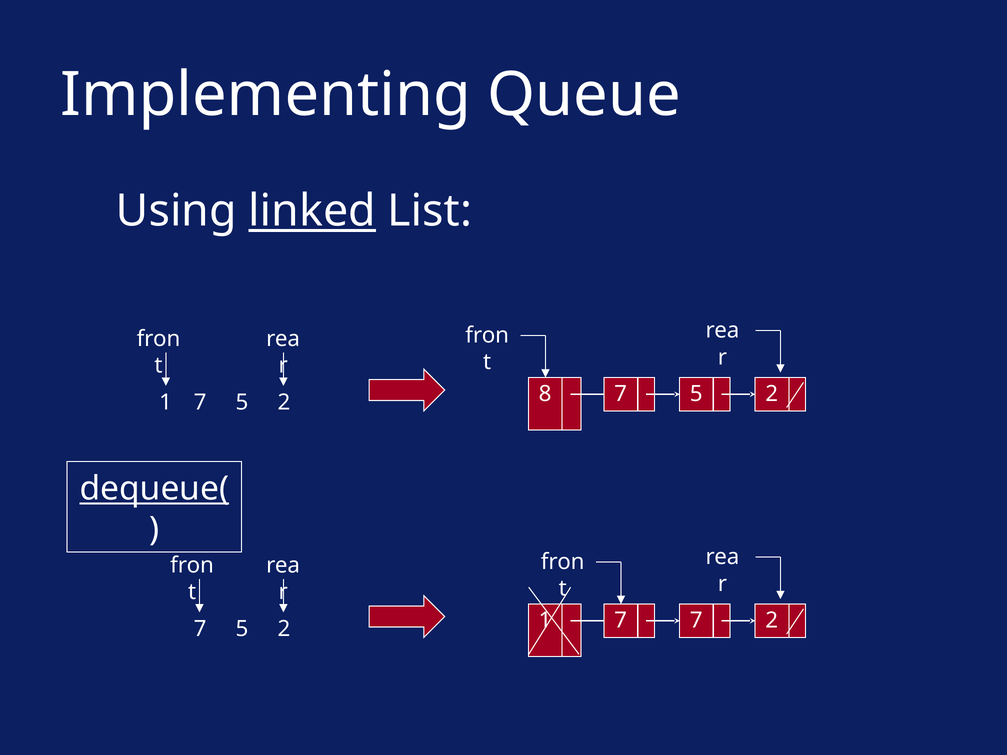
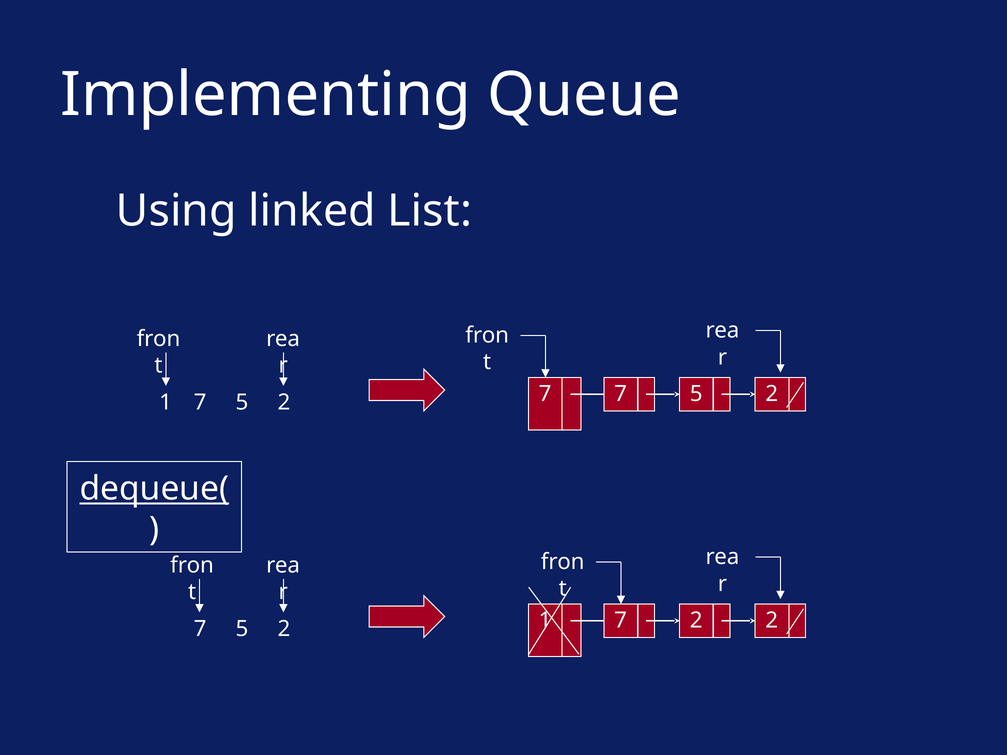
linked underline: present -> none
8 at (545, 394): 8 -> 7
7 7: 7 -> 2
